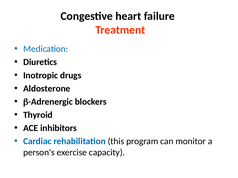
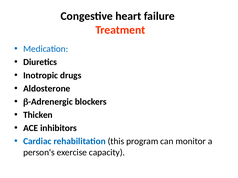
Thyroid: Thyroid -> Thicken
